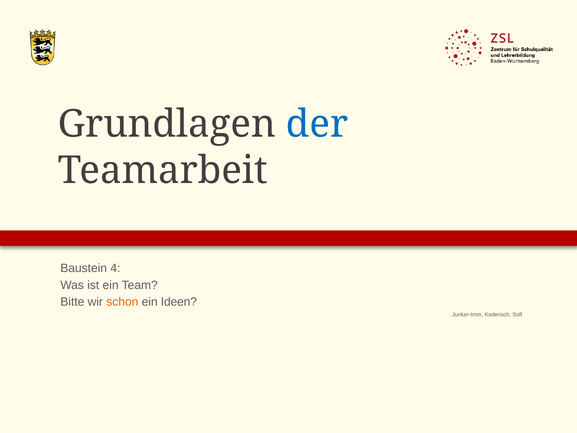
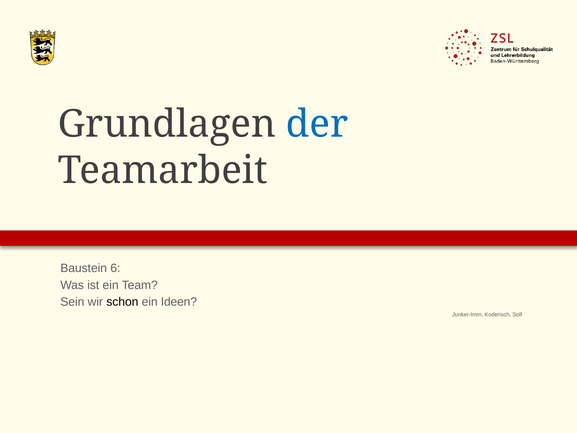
4: 4 -> 6
Bitte: Bitte -> Sein
schon colour: orange -> black
